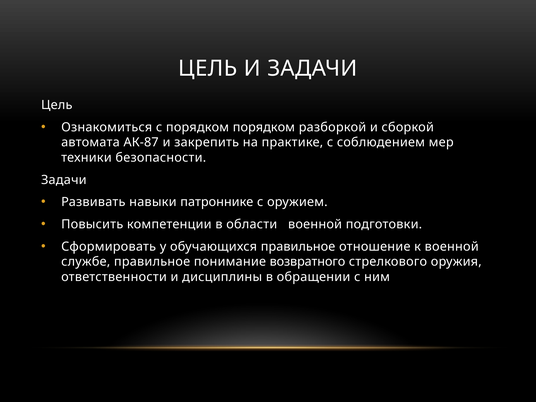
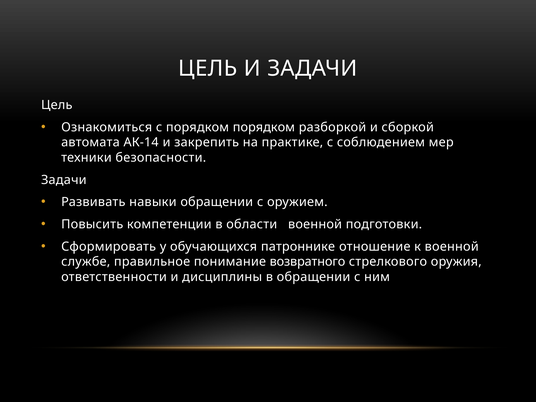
АК-87: АК-87 -> АК-14
навыки патроннике: патроннике -> обращении
обучающихся правильное: правильное -> патроннике
